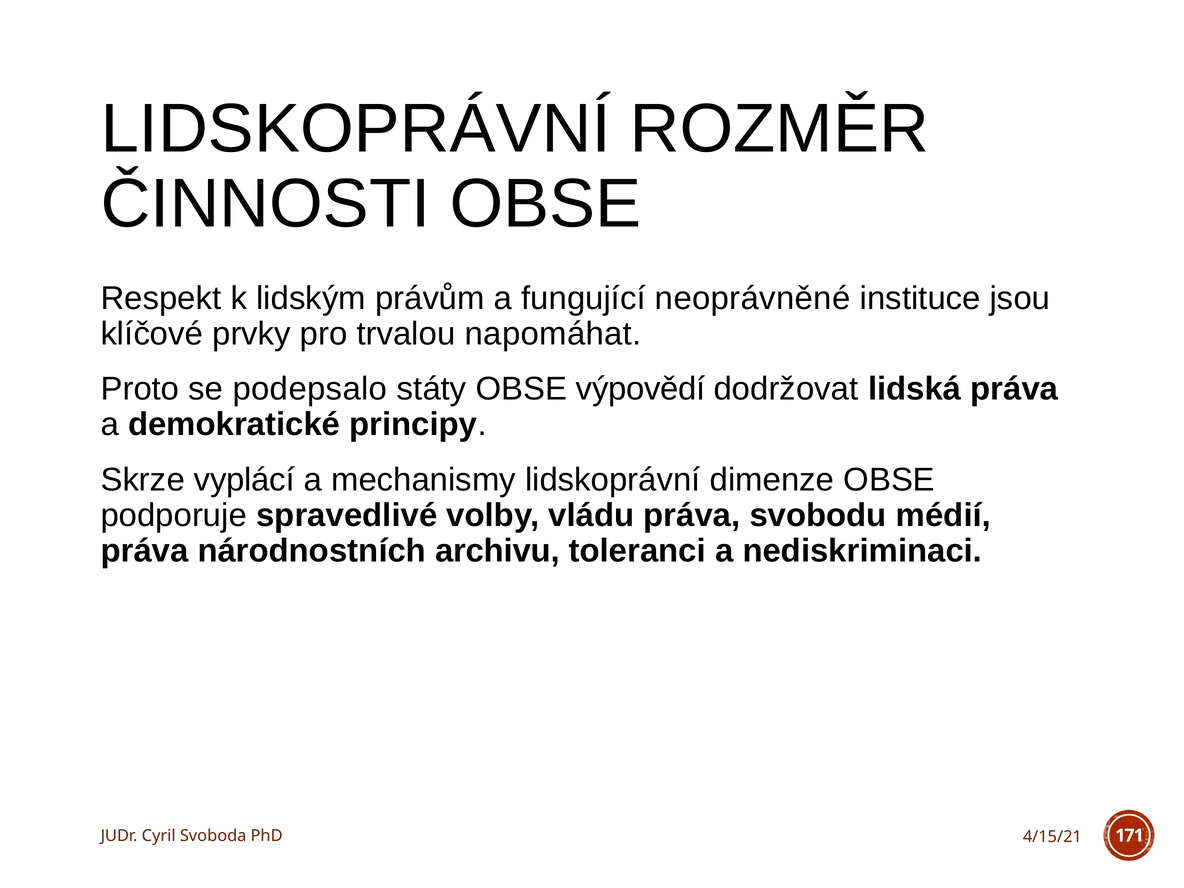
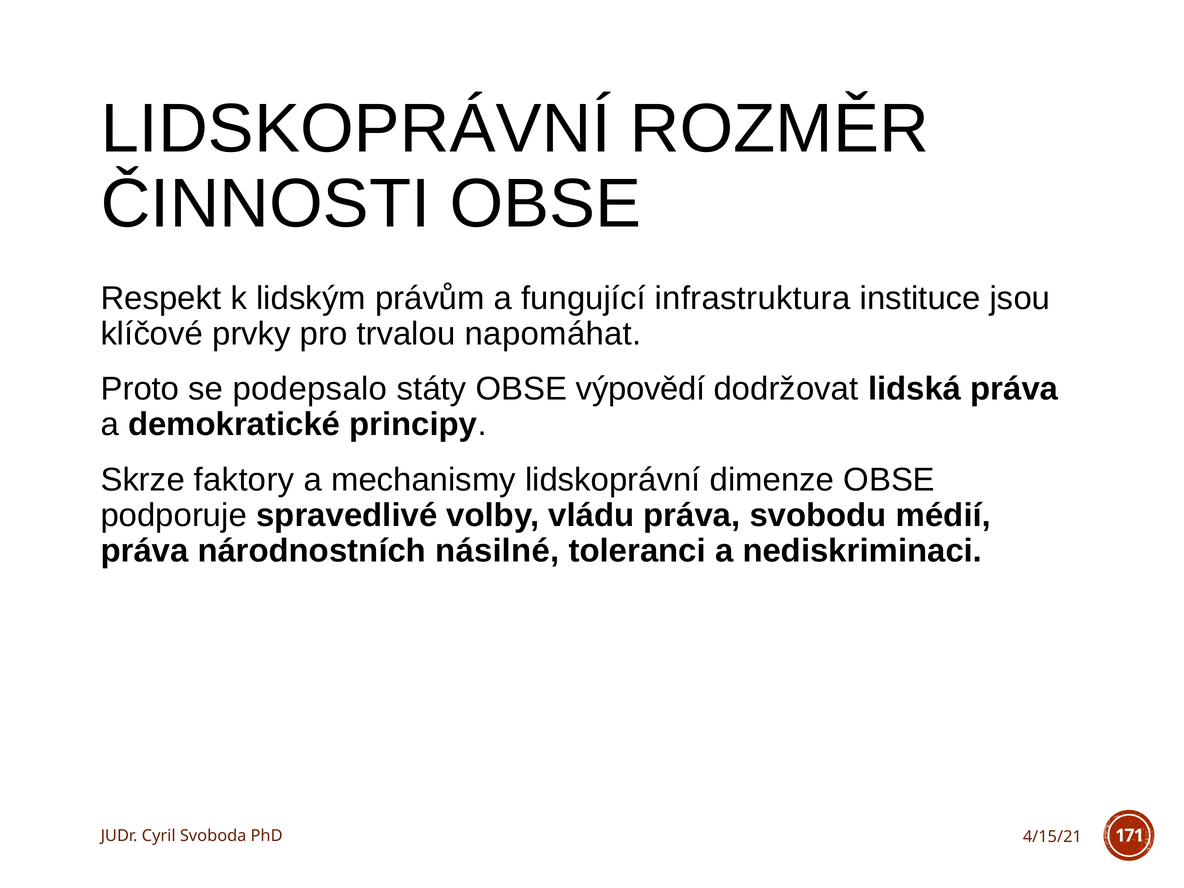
neoprávněné: neoprávněné -> infrastruktura
vyplácí: vyplácí -> faktory
archivu: archivu -> násilné
